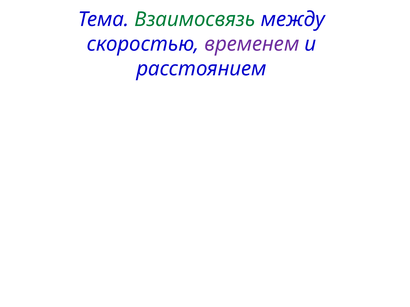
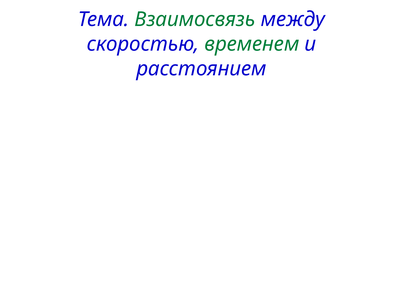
временем colour: purple -> green
